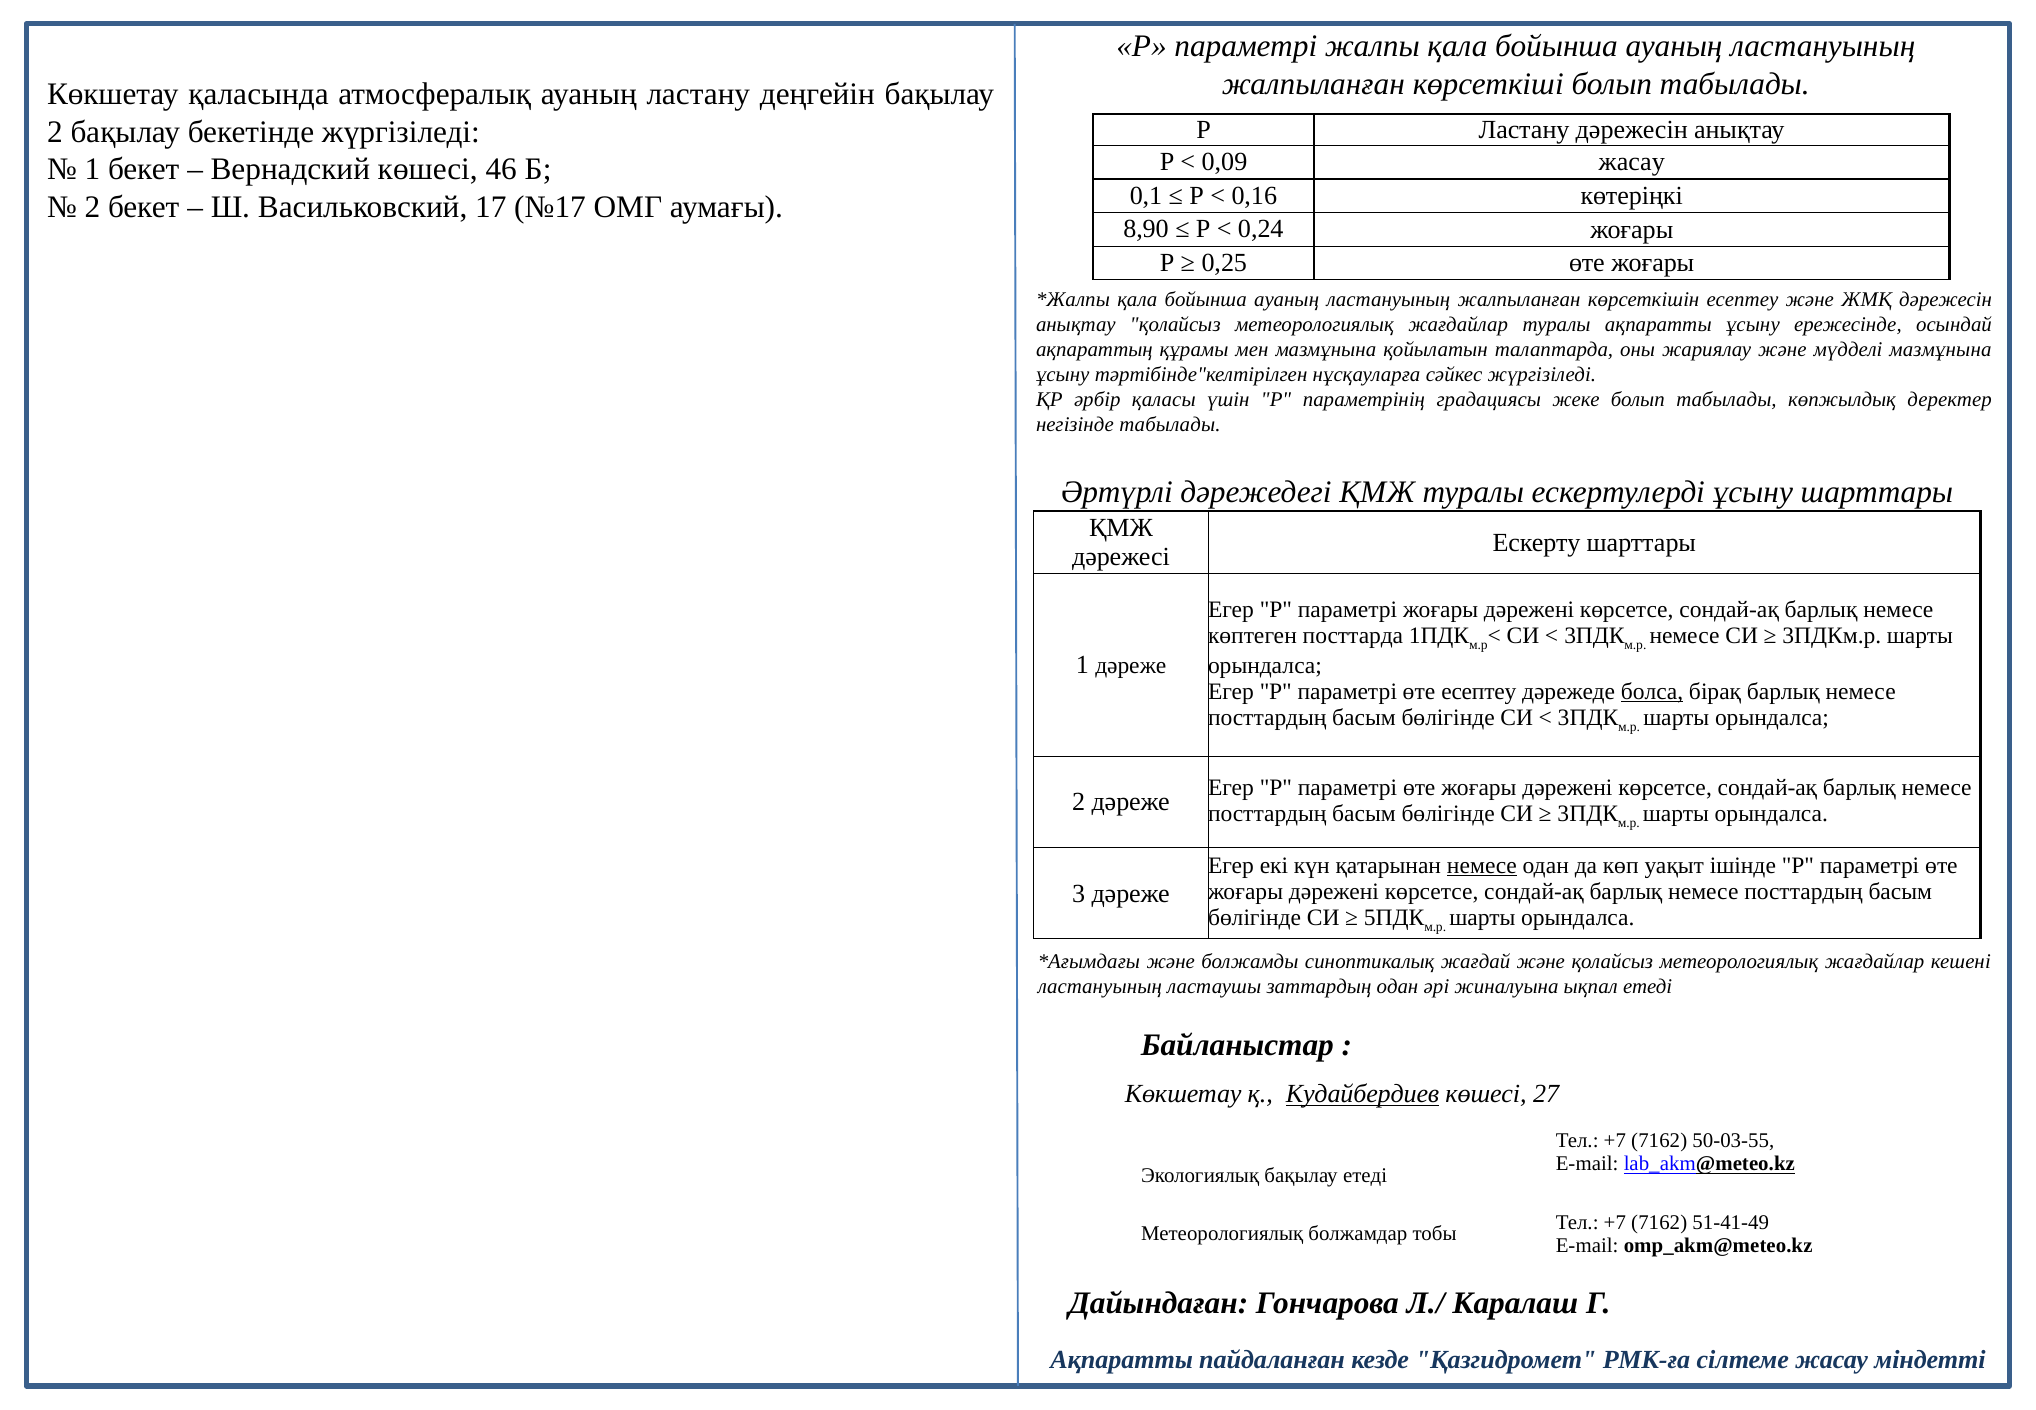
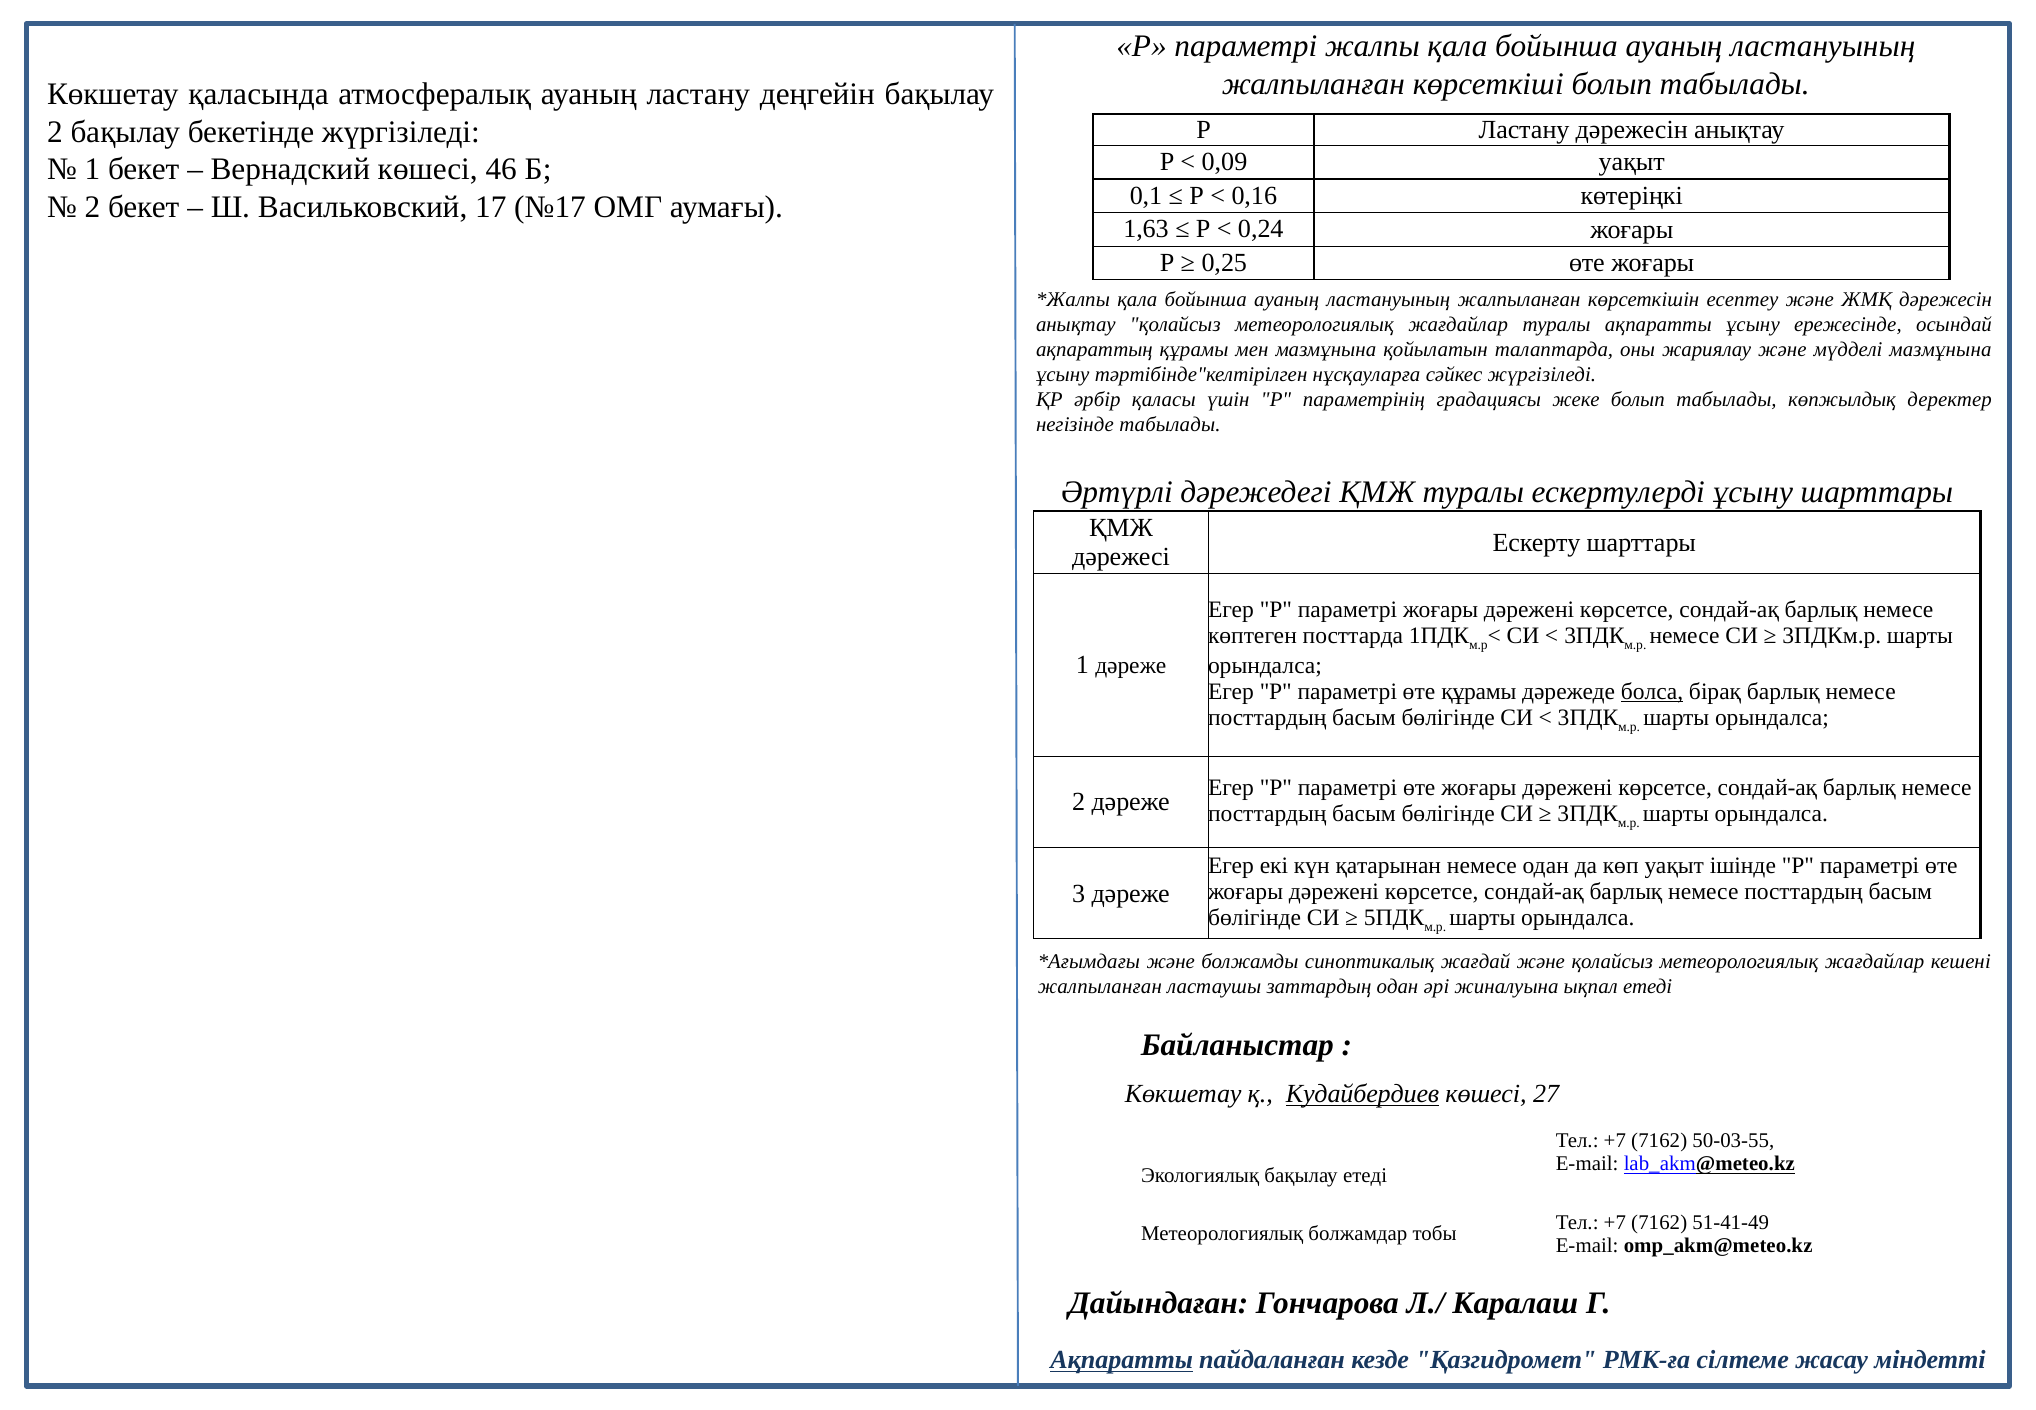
0,09 жасау: жасау -> уақыт
8,90: 8,90 -> 1,63
өте есептеу: есептеу -> құрамы
немесе at (1482, 865) underline: present -> none
ластануының at (1100, 986): ластануының -> жалпыланған
Ақпаратты at (1122, 1360) underline: none -> present
